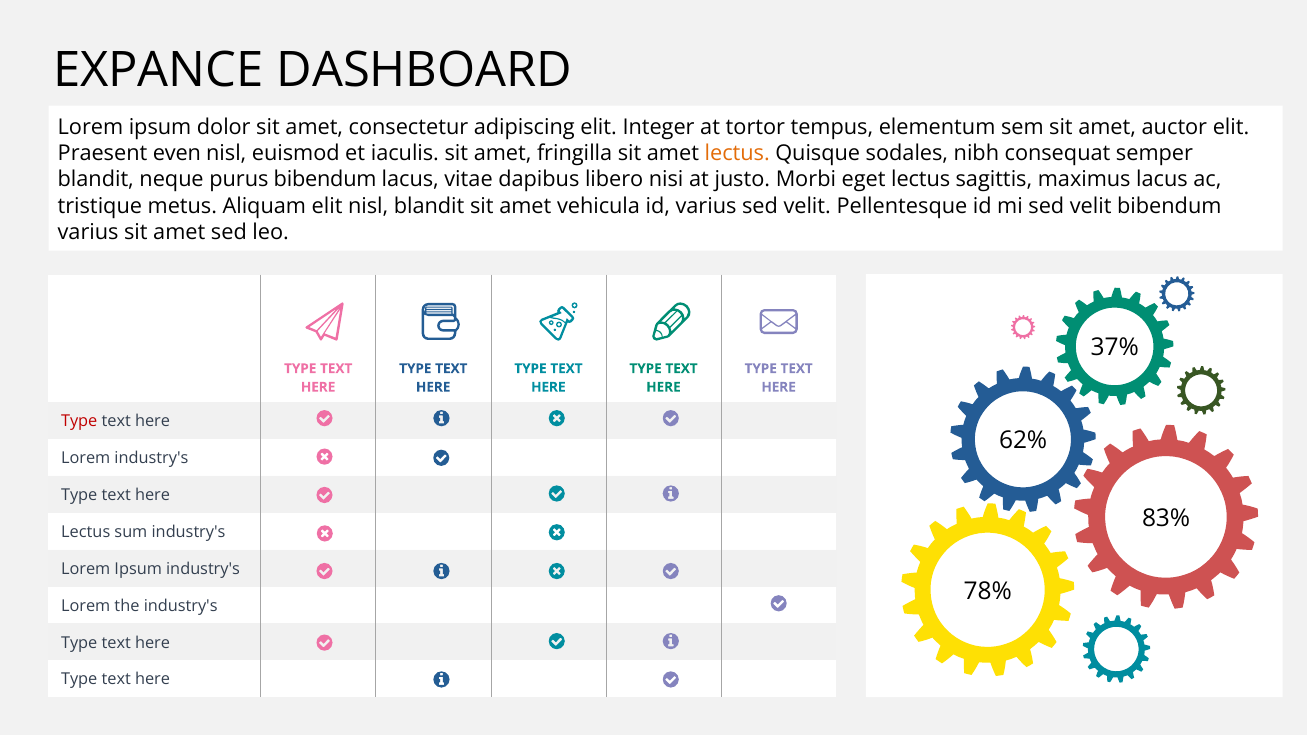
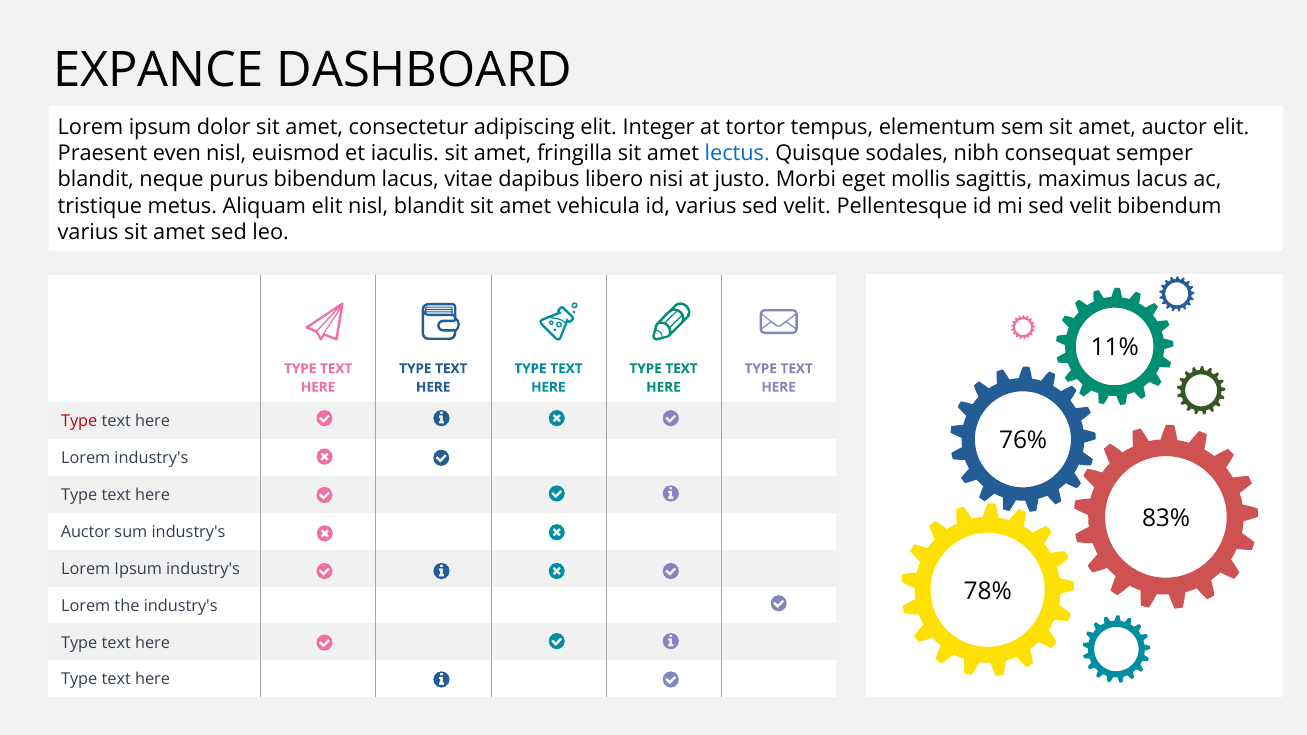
lectus at (737, 154) colour: orange -> blue
eget lectus: lectus -> mollis
37%: 37% -> 11%
62%: 62% -> 76%
Lectus at (86, 532): Lectus -> Auctor
